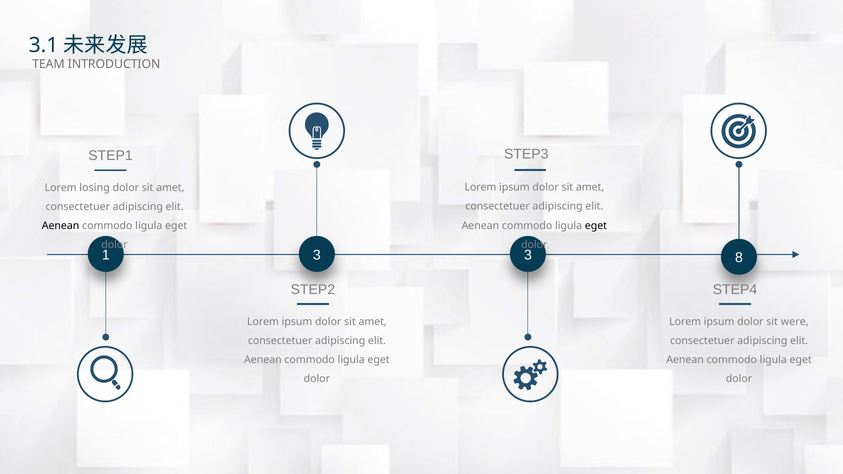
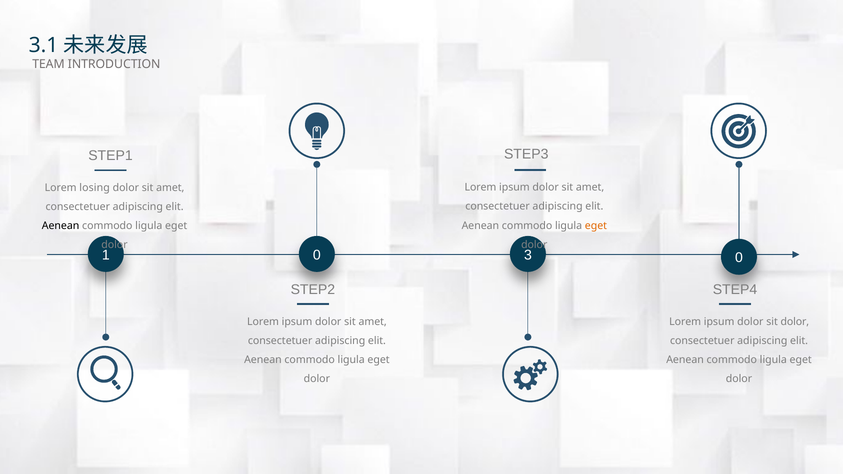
eget at (596, 226) colour: black -> orange
1 3: 3 -> 0
3 8: 8 -> 0
sit were: were -> dolor
